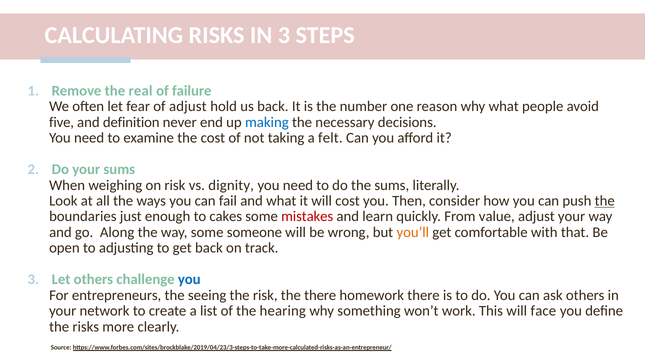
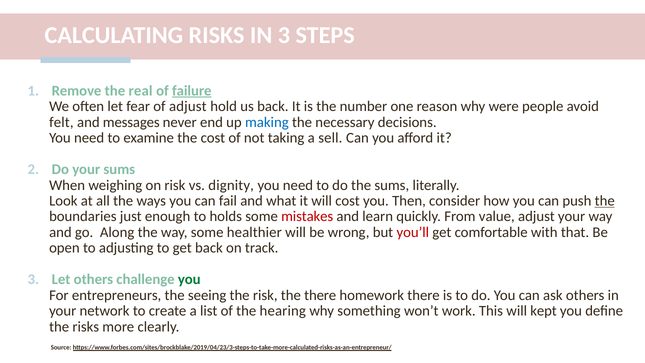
failure underline: none -> present
why what: what -> were
five: five -> felt
definition: definition -> messages
felt: felt -> sell
cakes: cakes -> holds
someone: someone -> healthier
you’ll colour: orange -> red
you at (189, 279) colour: blue -> green
face: face -> kept
